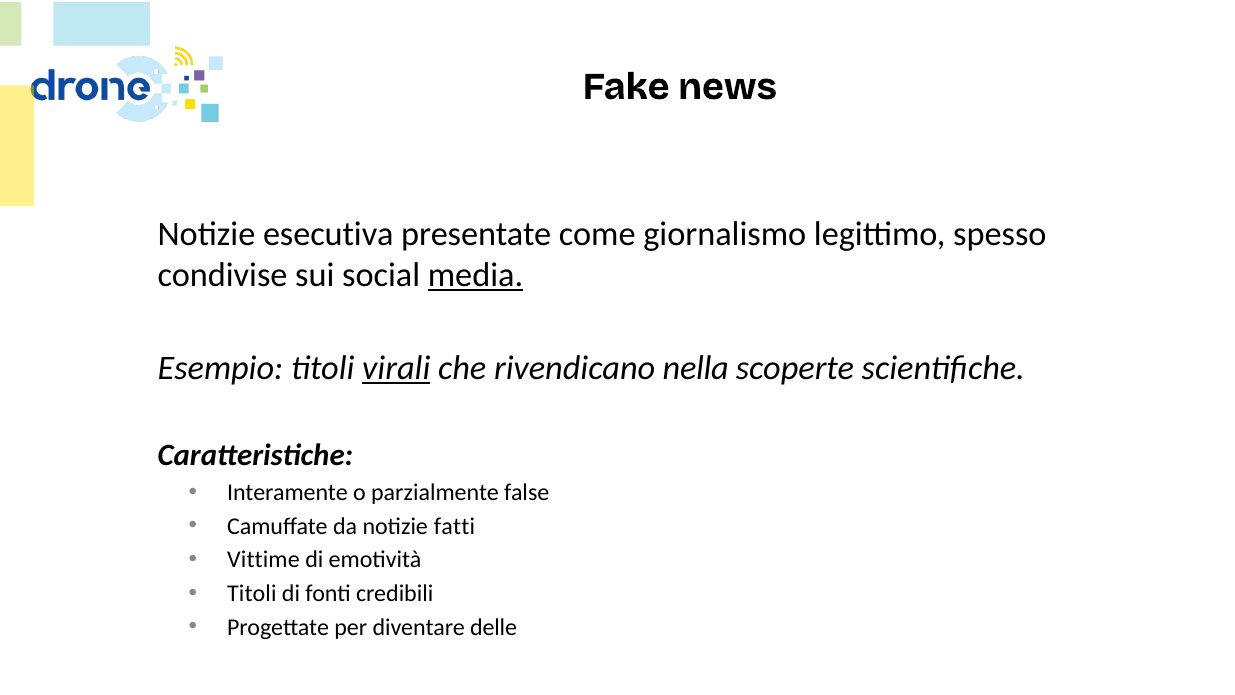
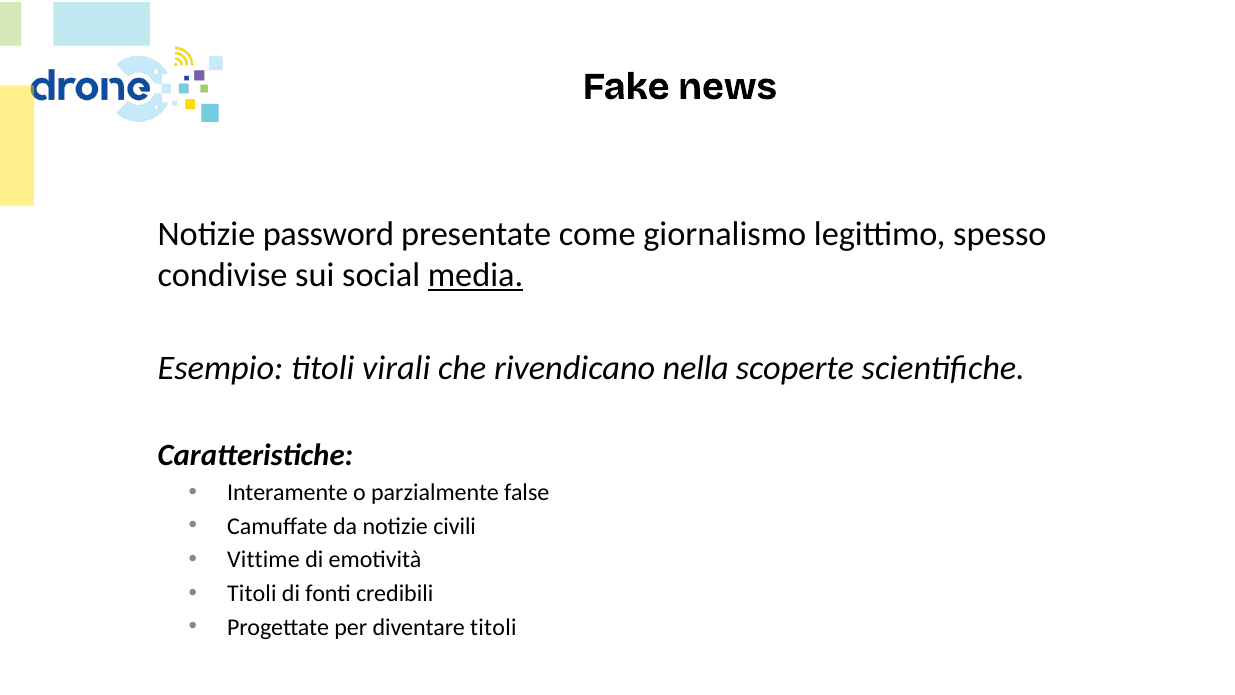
esecutiva: esecutiva -> password
virali underline: present -> none
fatti: fatti -> civili
diventare delle: delle -> titoli
